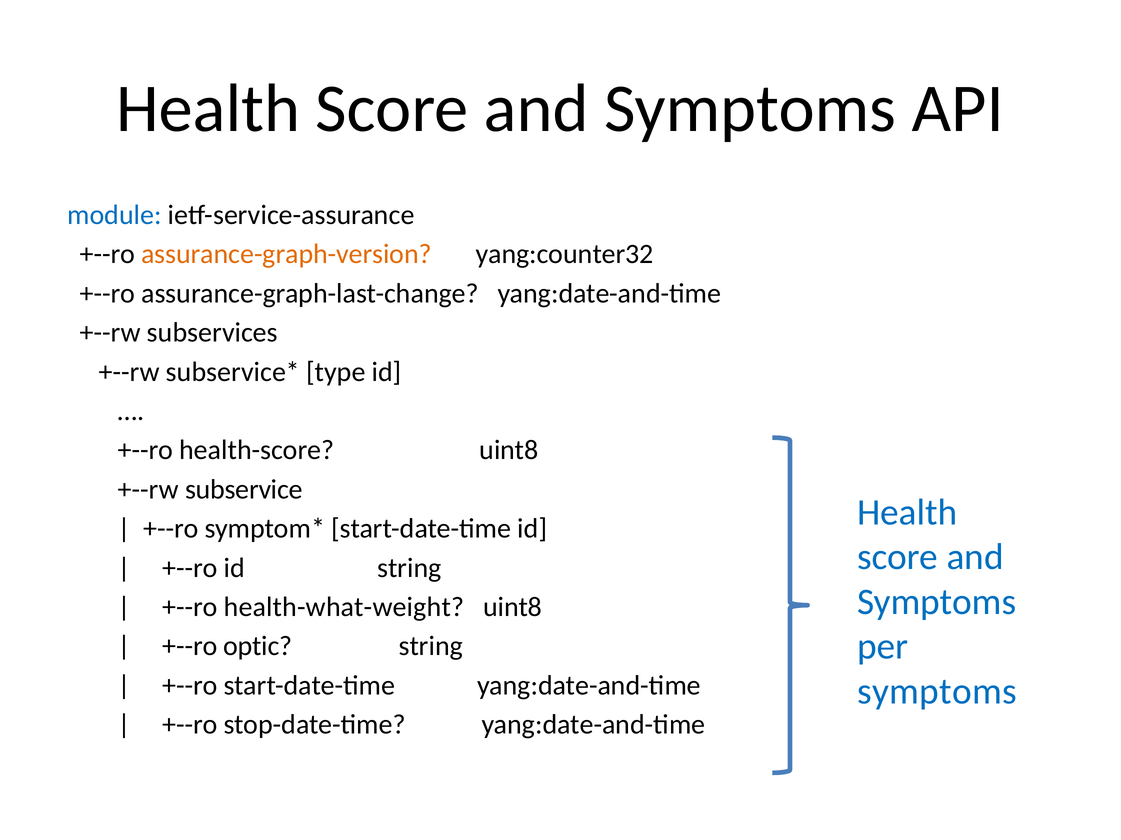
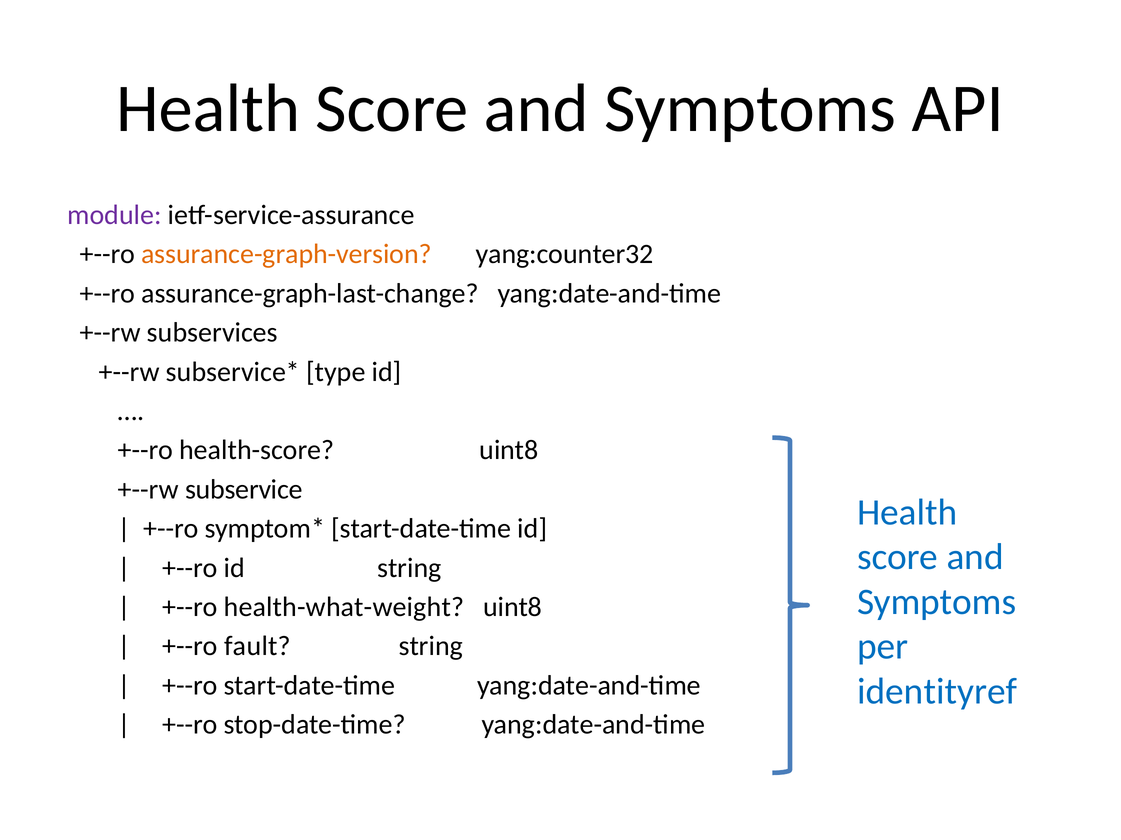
module colour: blue -> purple
optic: optic -> fault
symptoms at (937, 692): symptoms -> identityref
